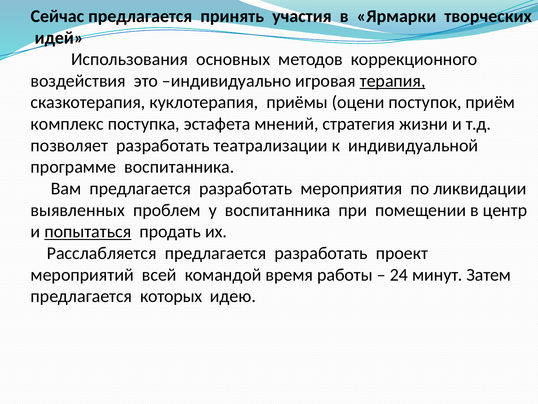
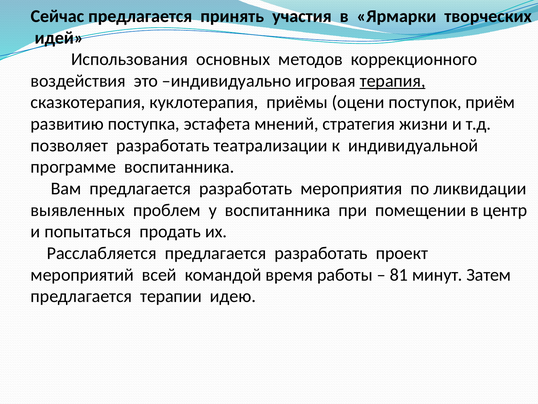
комплекс: комплекс -> развитию
попытаться underline: present -> none
24: 24 -> 81
которых: которых -> терапии
